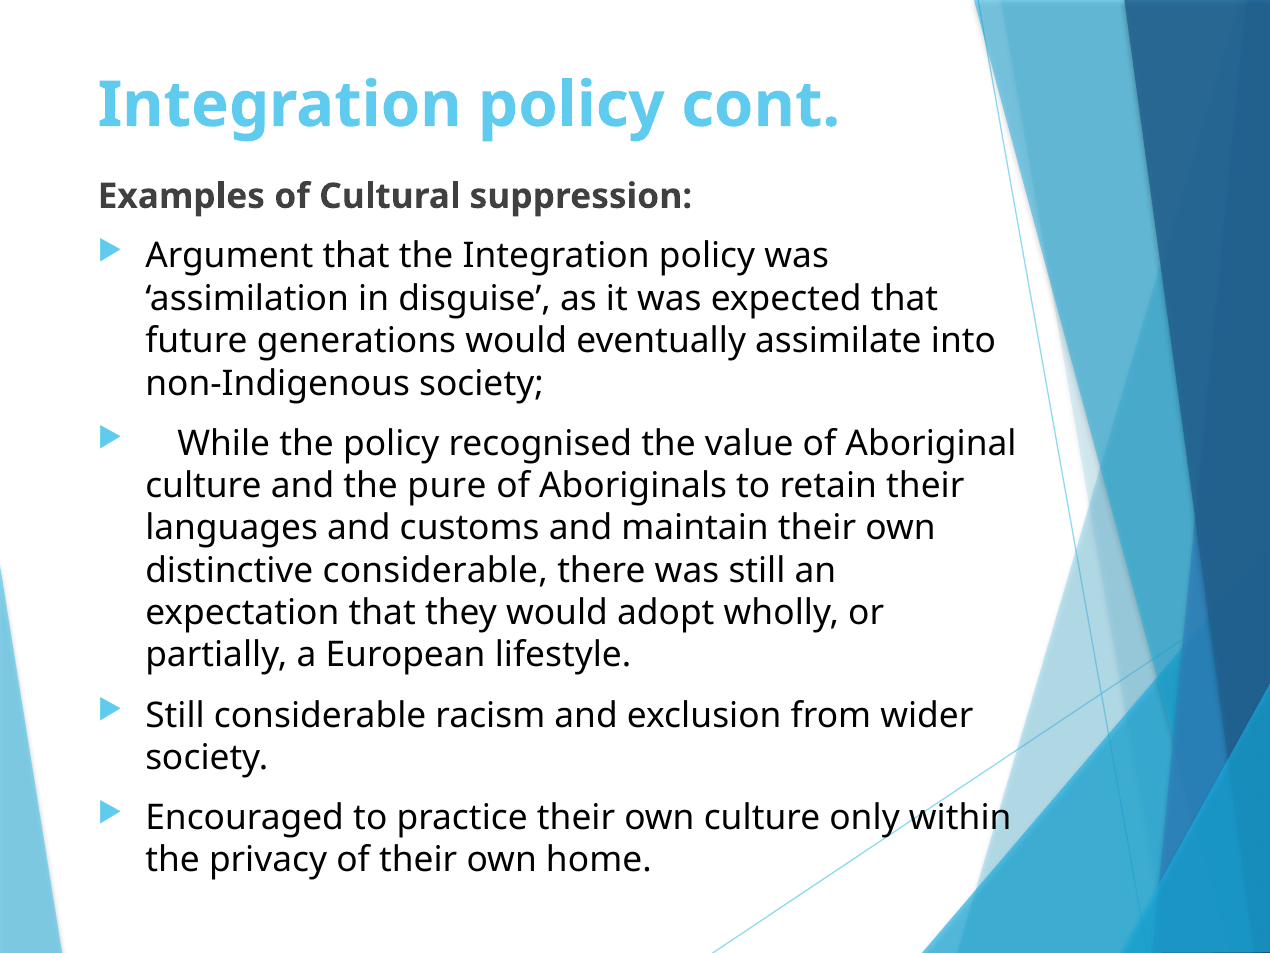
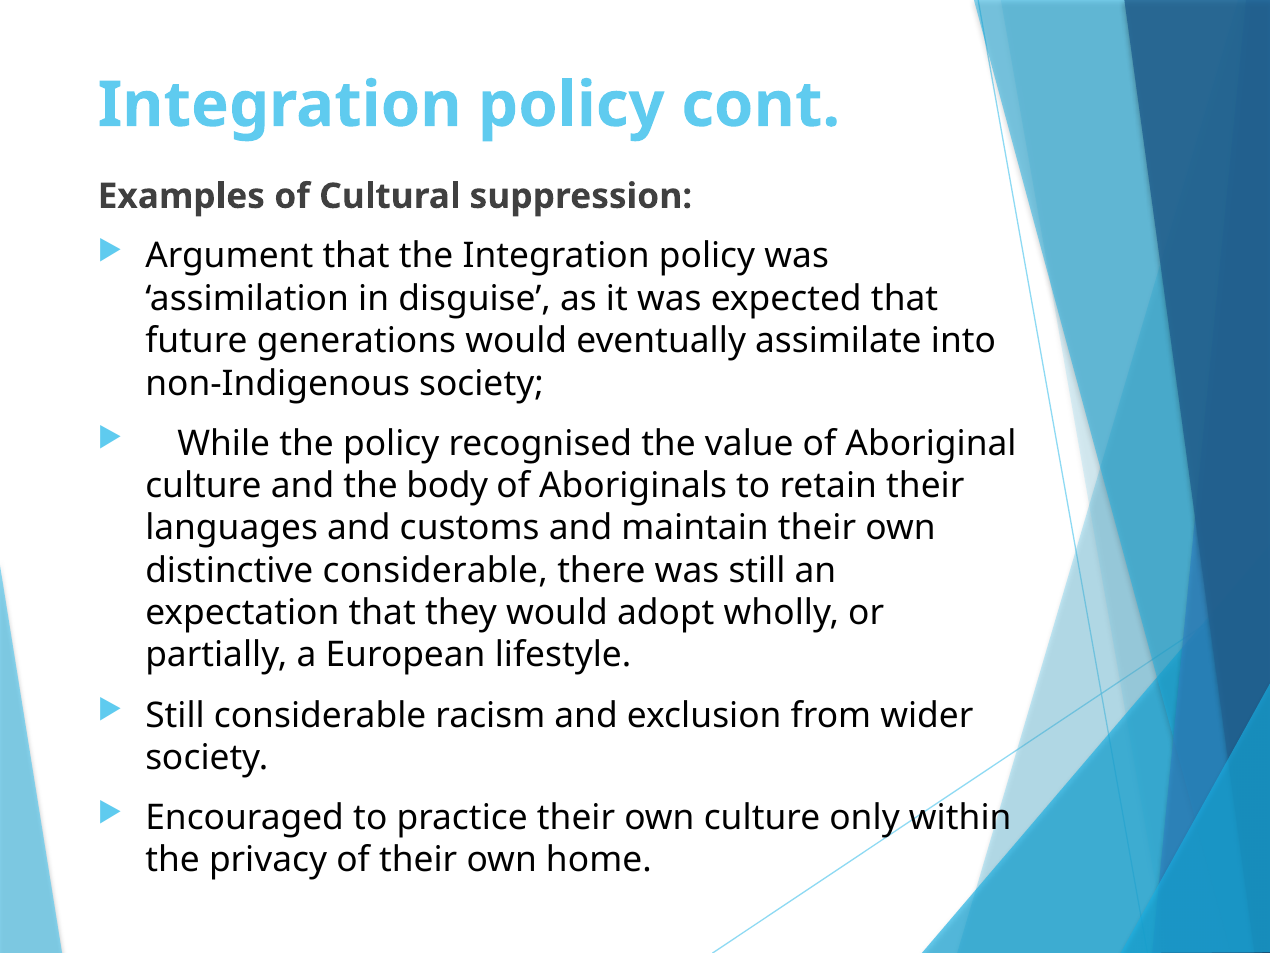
pure: pure -> body
